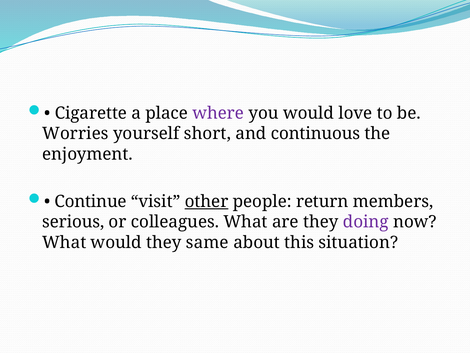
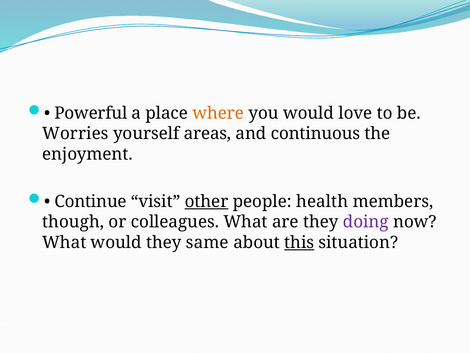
Cigarette: Cigarette -> Powerful
where colour: purple -> orange
short: short -> areas
return: return -> health
serious: serious -> though
this underline: none -> present
